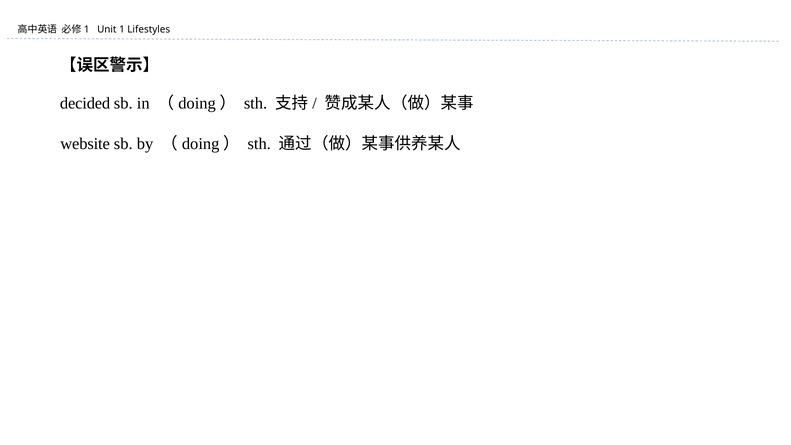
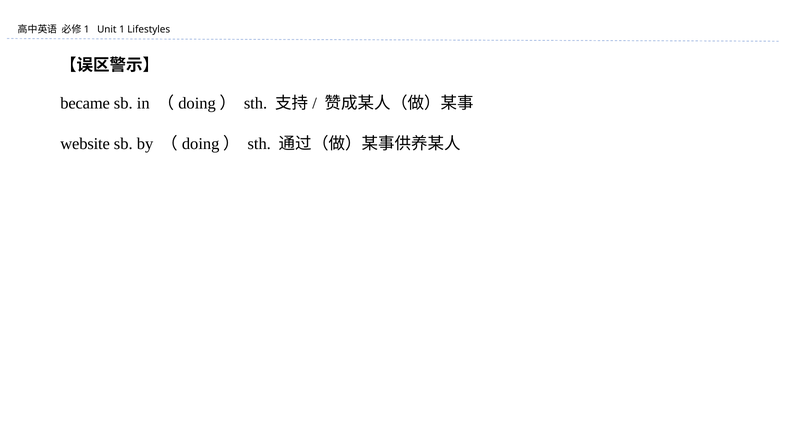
decided: decided -> became
